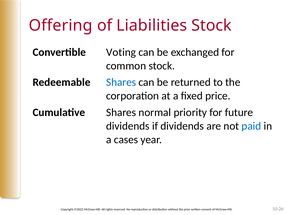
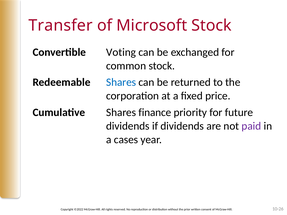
Offering: Offering -> Transfer
Liabilities: Liabilities -> Microsoft
normal: normal -> finance
paid colour: blue -> purple
